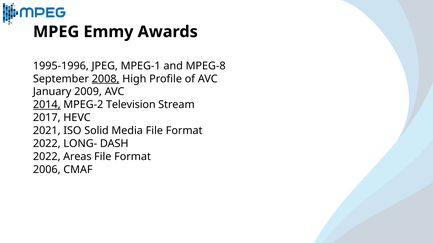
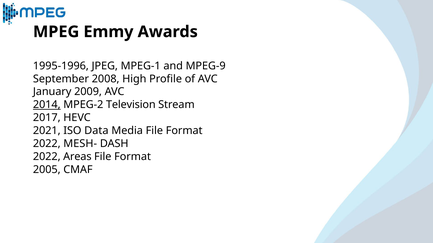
MPEG-8: MPEG-8 -> MPEG-9
2008 underline: present -> none
Solid: Solid -> Data
LONG-: LONG- -> MESH-
2006: 2006 -> 2005
